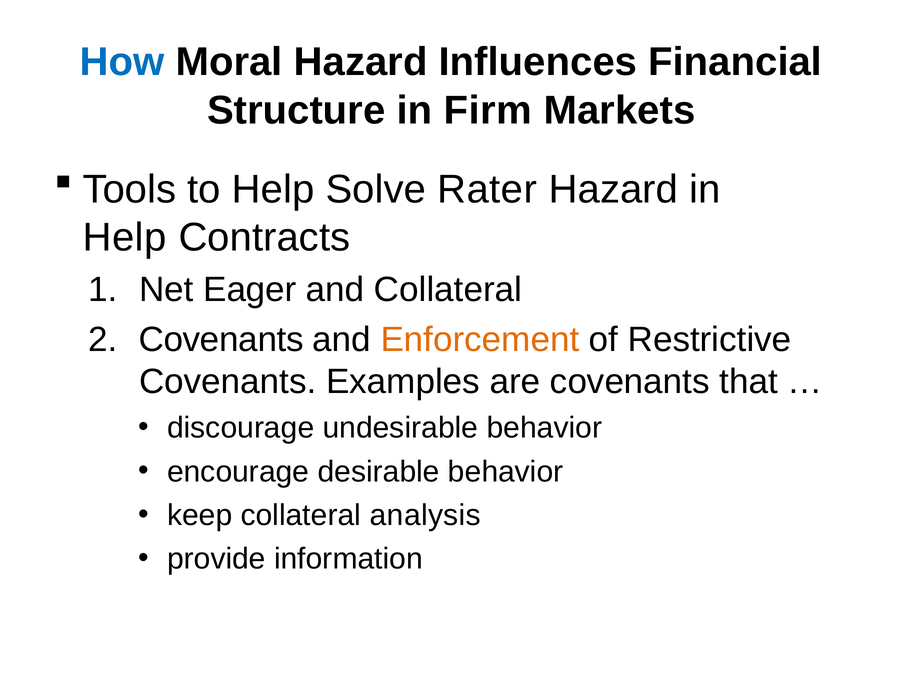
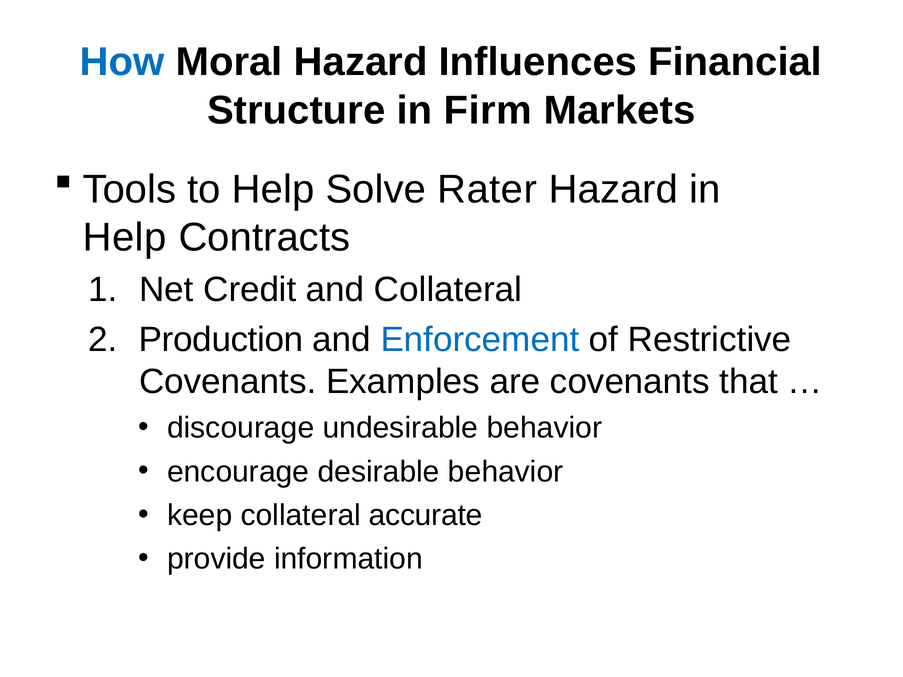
Eager: Eager -> Credit
Covenants at (221, 340): Covenants -> Production
Enforcement colour: orange -> blue
analysis: analysis -> accurate
